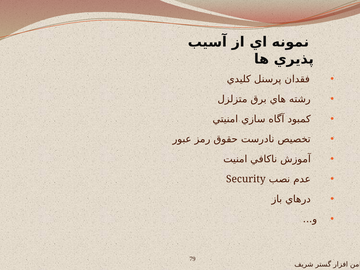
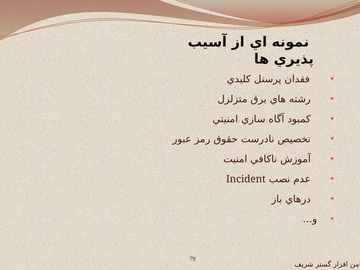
Security: Security -> Incident
